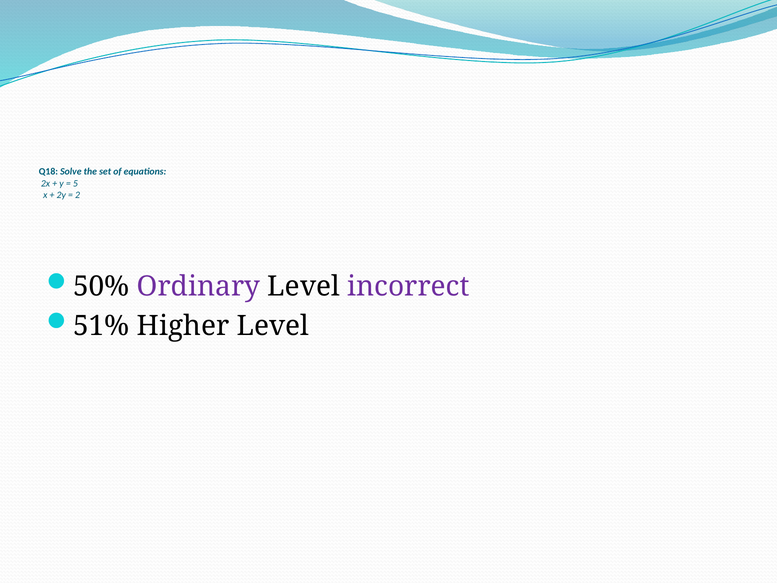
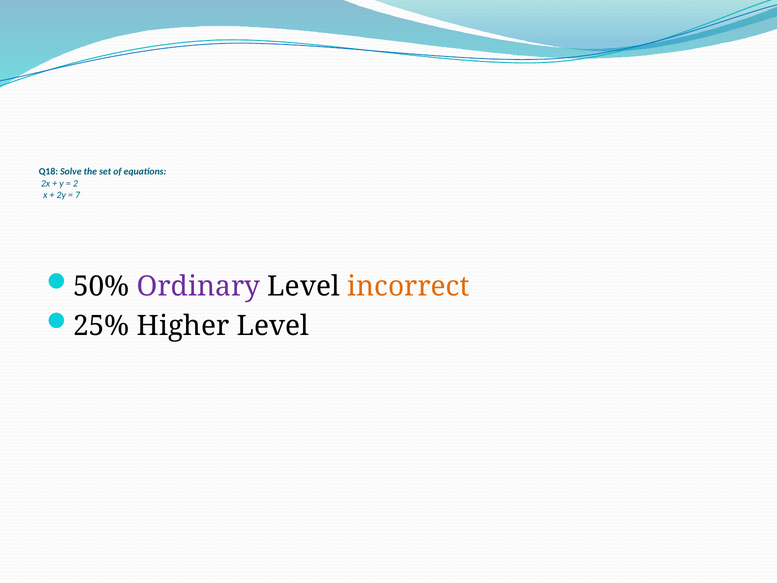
5: 5 -> 2
2: 2 -> 7
incorrect colour: purple -> orange
51%: 51% -> 25%
